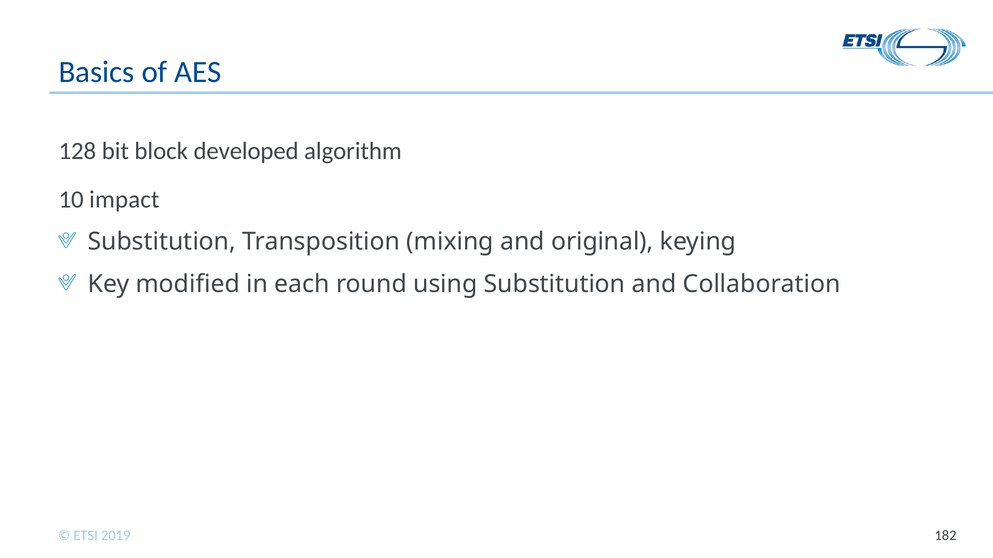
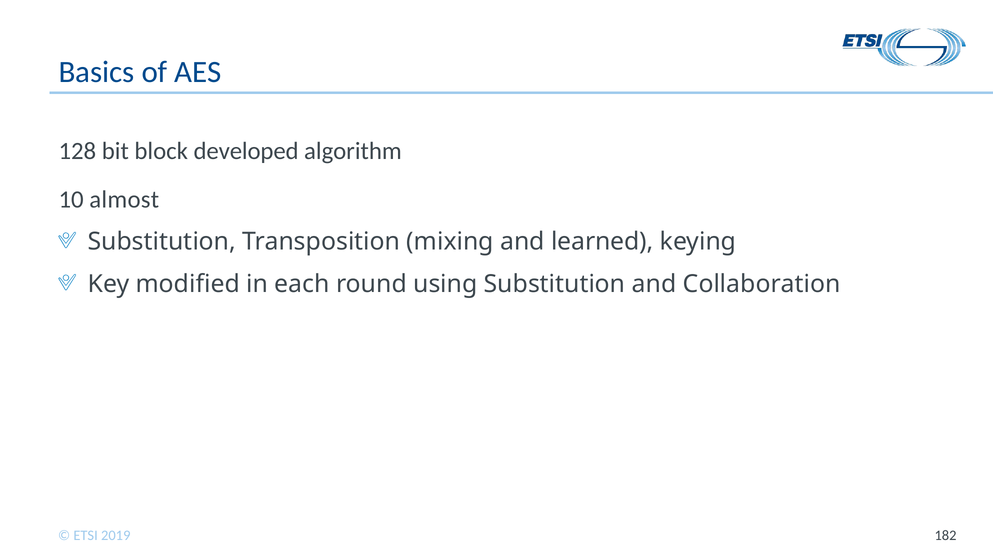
impact: impact -> almost
original: original -> learned
